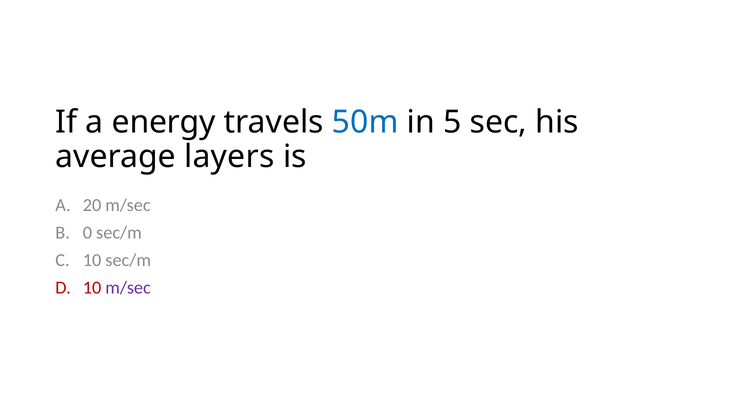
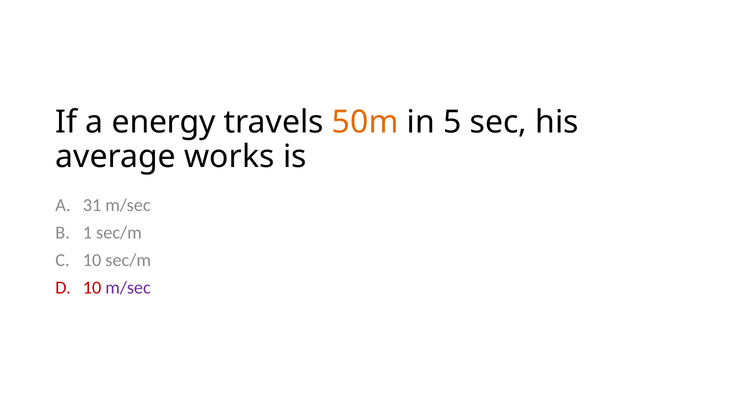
50m colour: blue -> orange
layers: layers -> works
20: 20 -> 31
0: 0 -> 1
